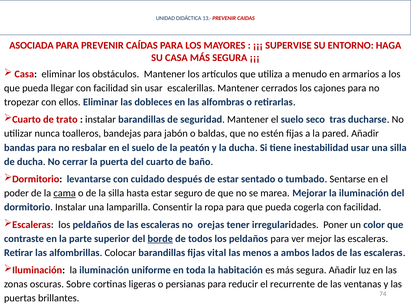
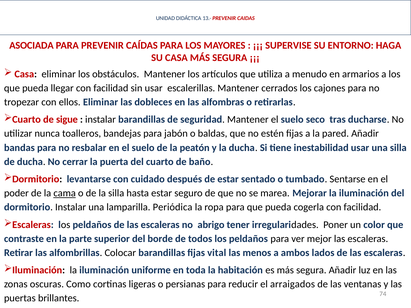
trato: trato -> sigue
Consentir: Consentir -> Periódica
orejas: orejas -> abrigo
borde underline: present -> none
Sobre: Sobre -> Como
recurrente: recurrente -> arraigados
